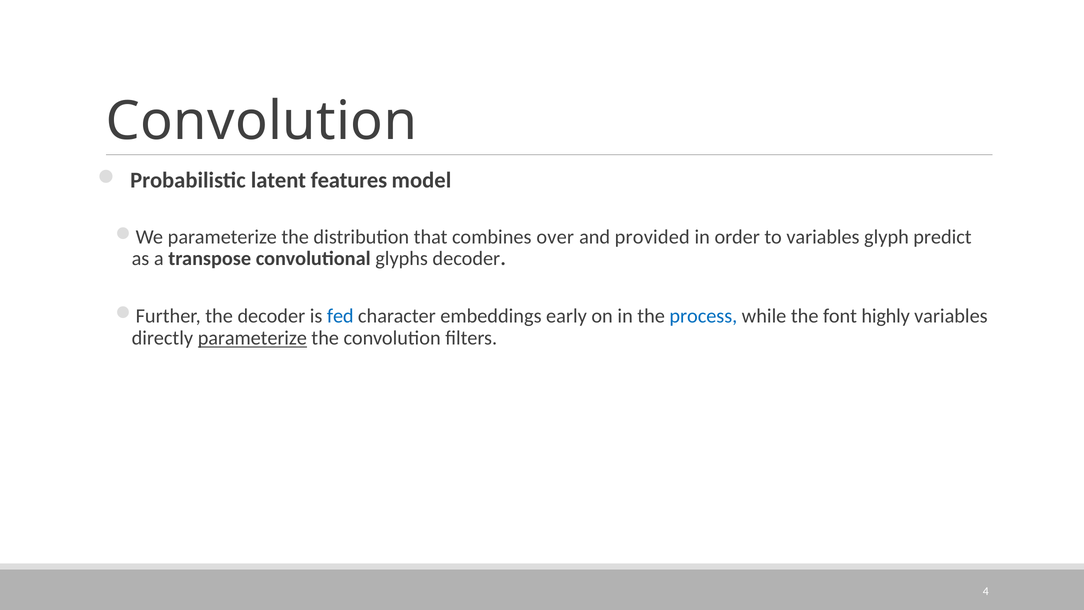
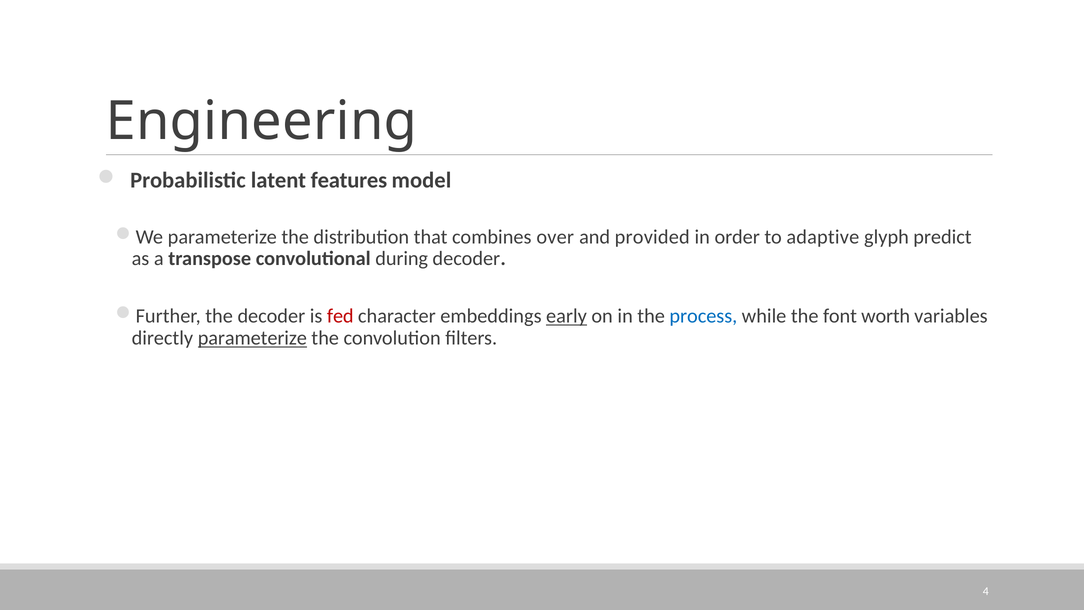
Convolution at (261, 121): Convolution -> Engineering
to variables: variables -> adaptive
glyphs: glyphs -> during
fed colour: blue -> red
early underline: none -> present
highly: highly -> worth
